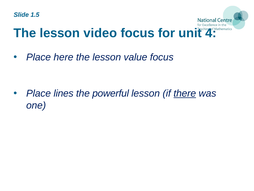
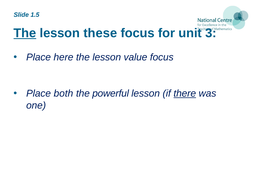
The at (25, 33) underline: none -> present
video: video -> these
4: 4 -> 3
lines: lines -> both
